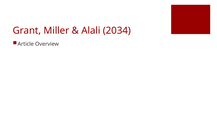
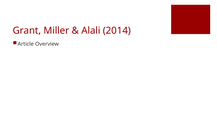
2034: 2034 -> 2014
